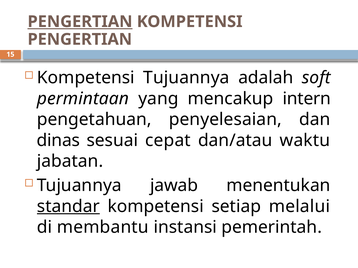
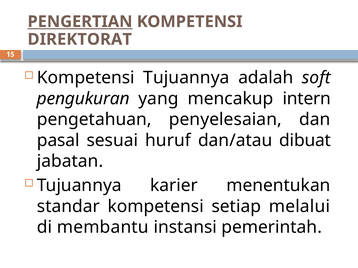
PENGERTIAN at (80, 39): PENGERTIAN -> DIREKTORAT
permintaan: permintaan -> pengukuran
dinas: dinas -> pasal
cepat: cepat -> huruf
waktu: waktu -> dibuat
jawab: jawab -> karier
standar underline: present -> none
